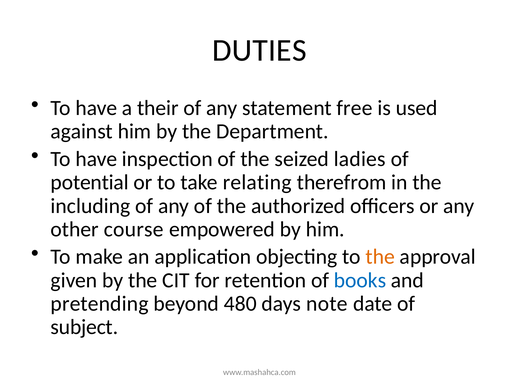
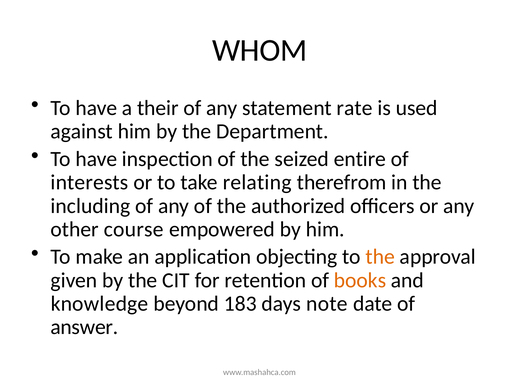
DUTIES: DUTIES -> WHOM
free: free -> rate
ladies: ladies -> entire
potential: potential -> interests
books colour: blue -> orange
pretending: pretending -> knowledge
480: 480 -> 183
subject: subject -> answer
